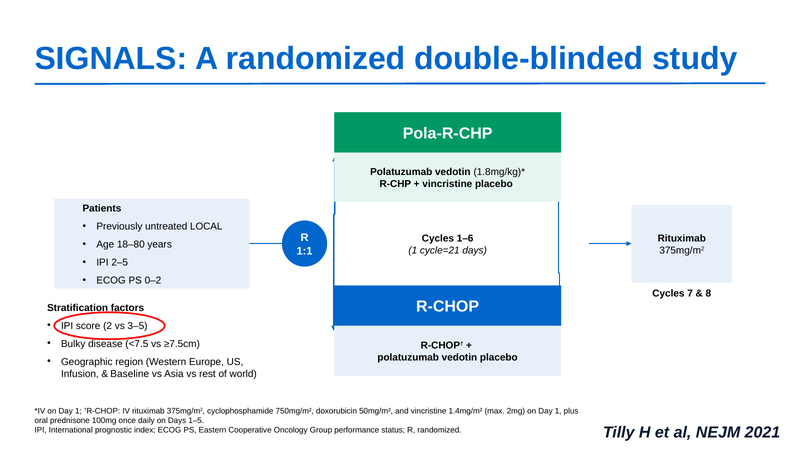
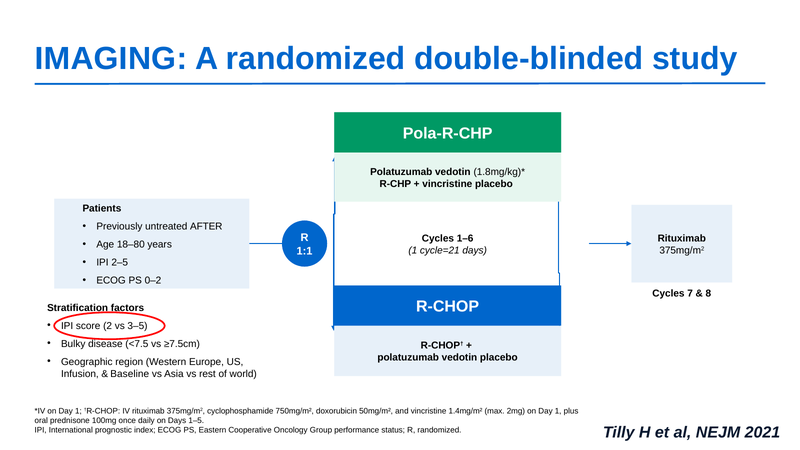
SIGNALS: SIGNALS -> IMAGING
LOCAL: LOCAL -> AFTER
